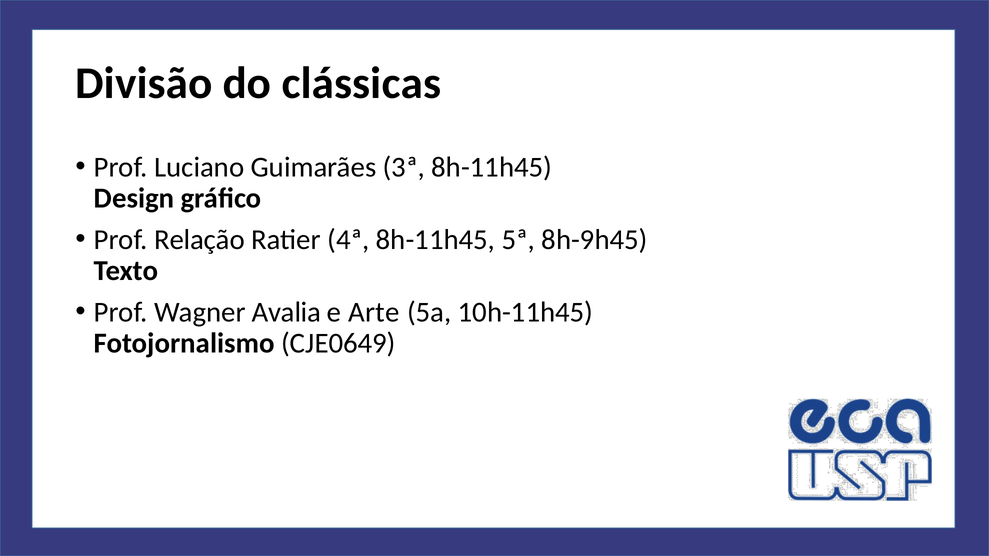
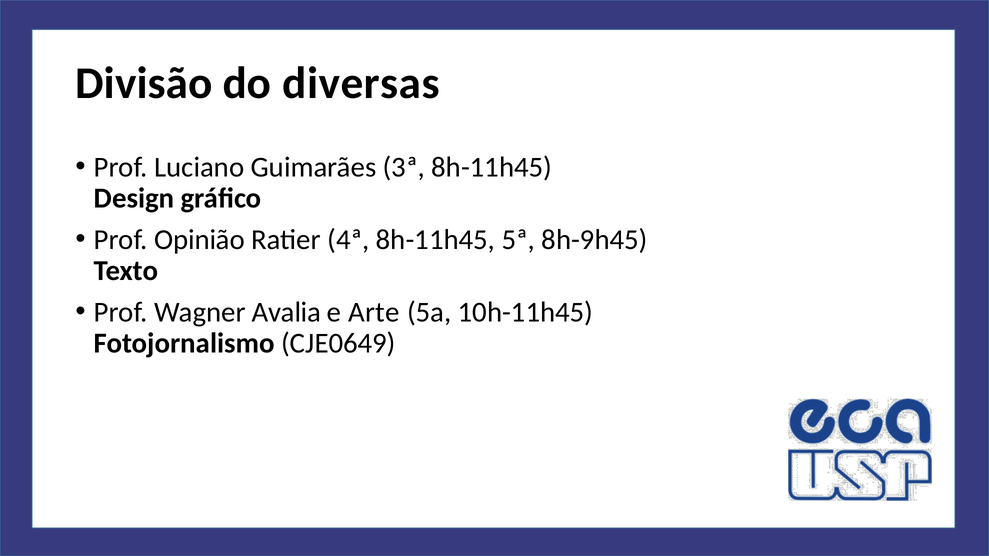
clássicas: clássicas -> diversas
Relação: Relação -> Opinião
